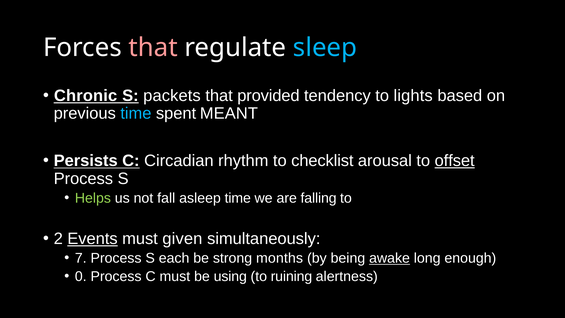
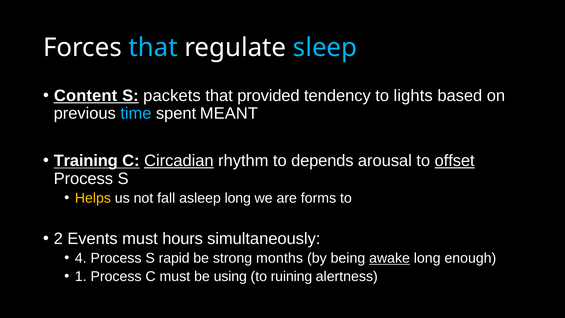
that at (153, 47) colour: pink -> light blue
Chronic: Chronic -> Content
Persists: Persists -> Training
Circadian underline: none -> present
checklist: checklist -> depends
Helps colour: light green -> yellow
asleep time: time -> long
falling: falling -> forms
Events underline: present -> none
given: given -> hours
7: 7 -> 4
each: each -> rapid
0: 0 -> 1
